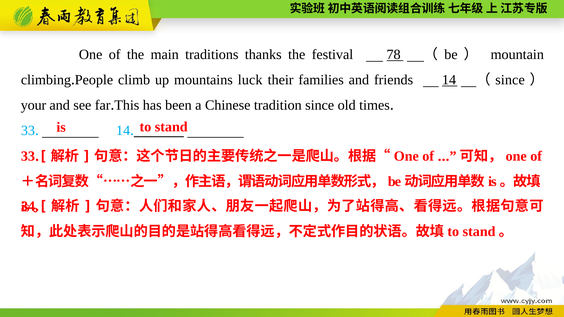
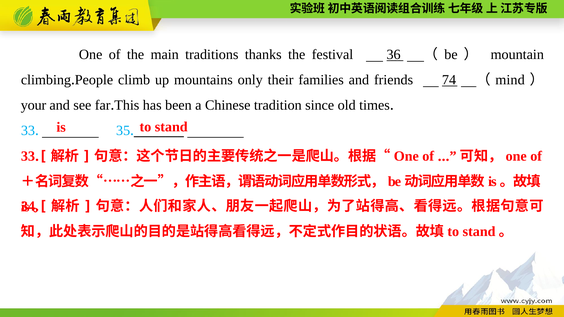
78: 78 -> 36
luck: luck -> only
friends 14: 14 -> 74
since at (510, 80): since -> mind
14 at (123, 131): 14 -> 35
